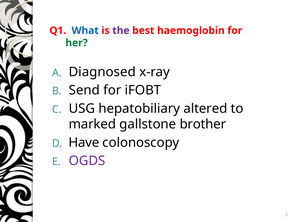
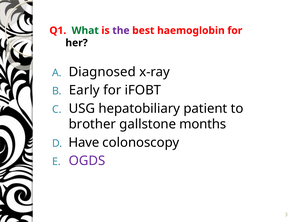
What colour: blue -> green
her colour: green -> black
Send: Send -> Early
altered: altered -> patient
marked: marked -> brother
brother: brother -> months
